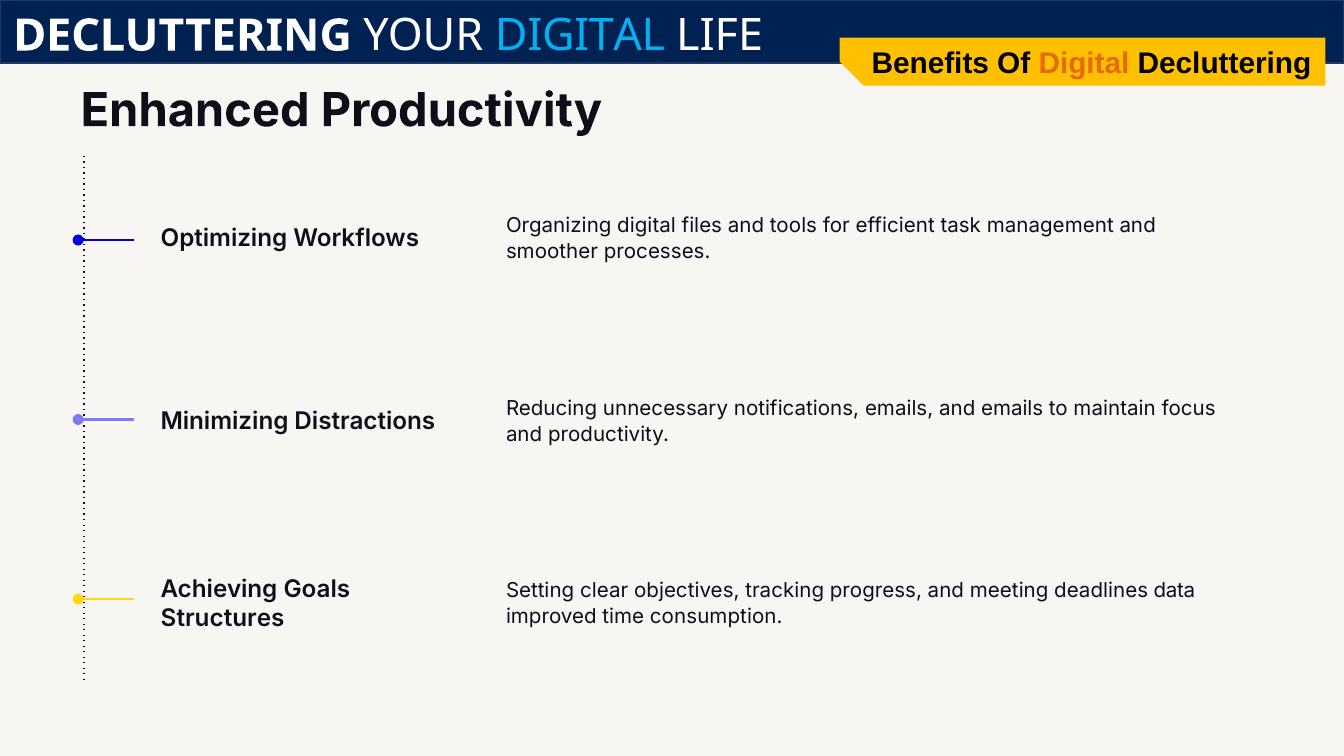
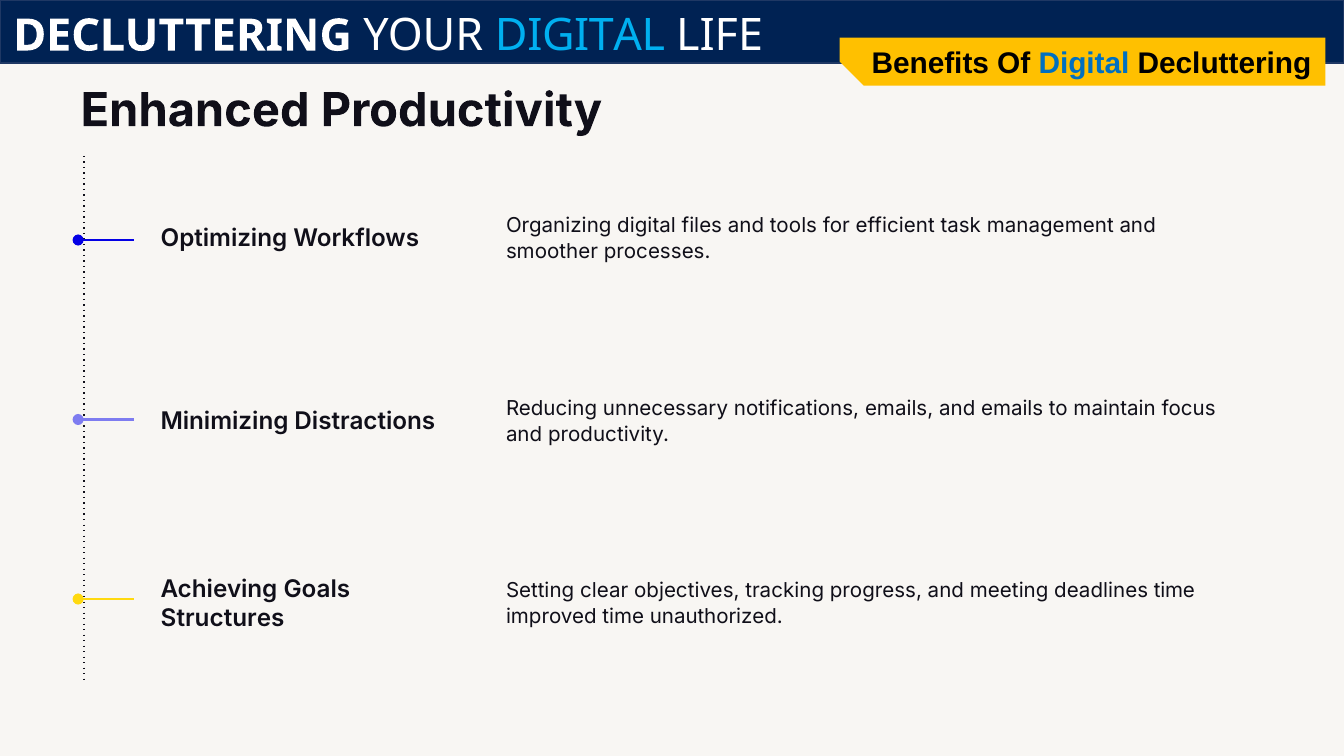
Digital at (1084, 63) colour: orange -> blue
deadlines data: data -> time
consumption: consumption -> unauthorized
